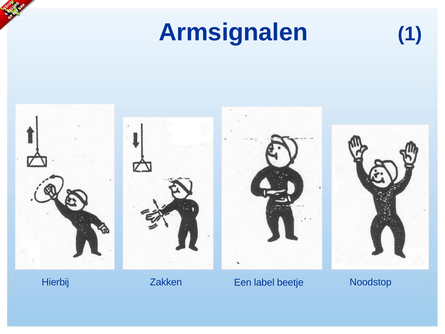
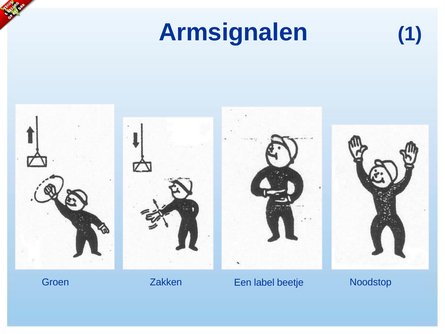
Hierbij: Hierbij -> Groen
